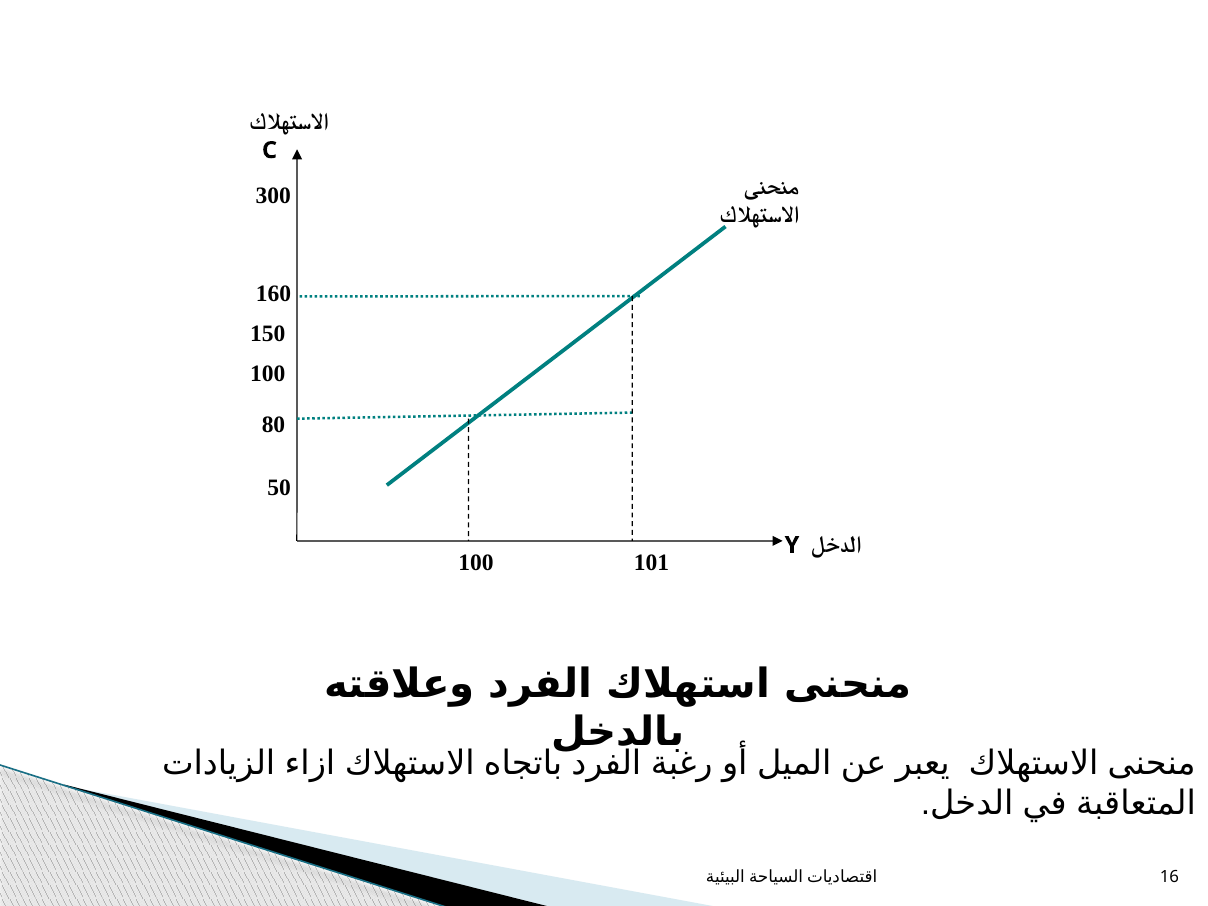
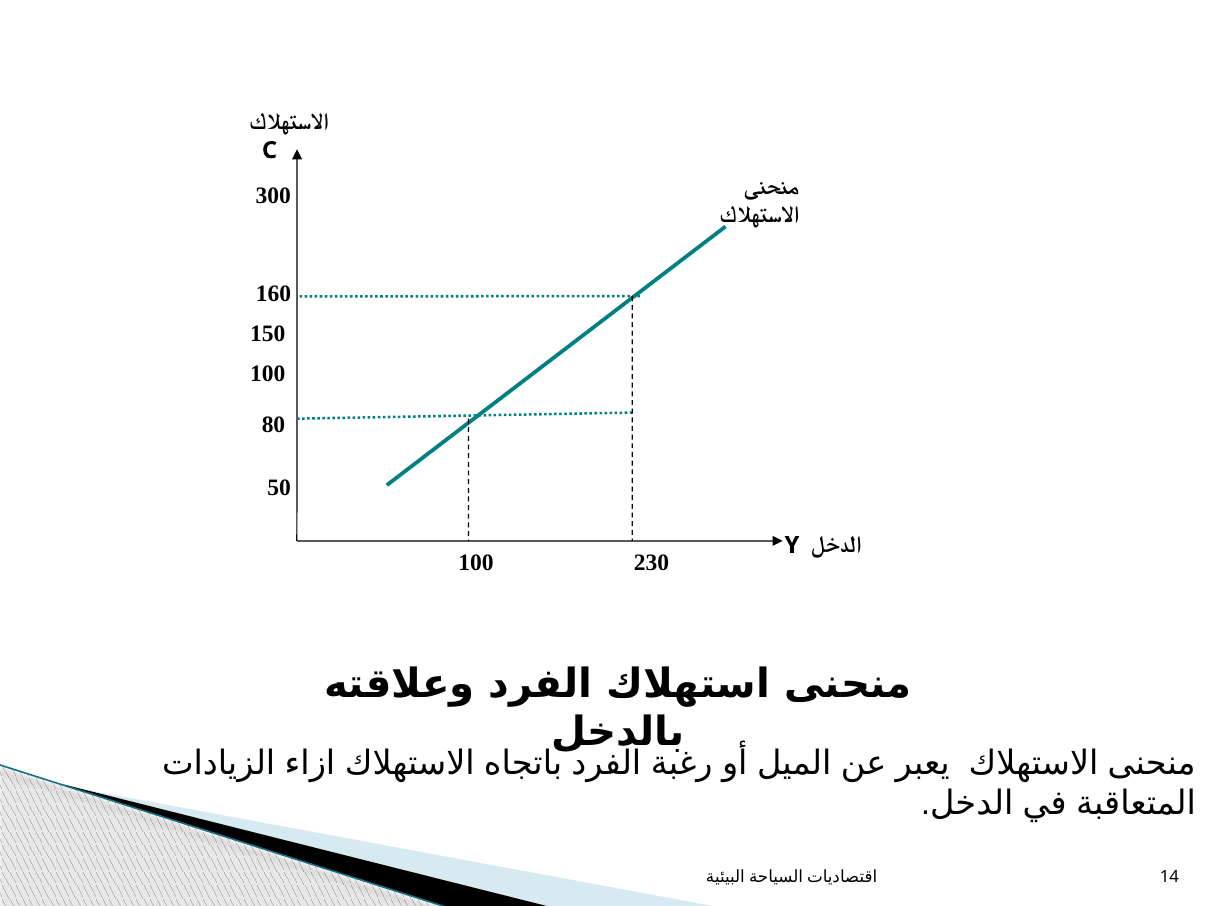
101: 101 -> 230
16: 16 -> 14
